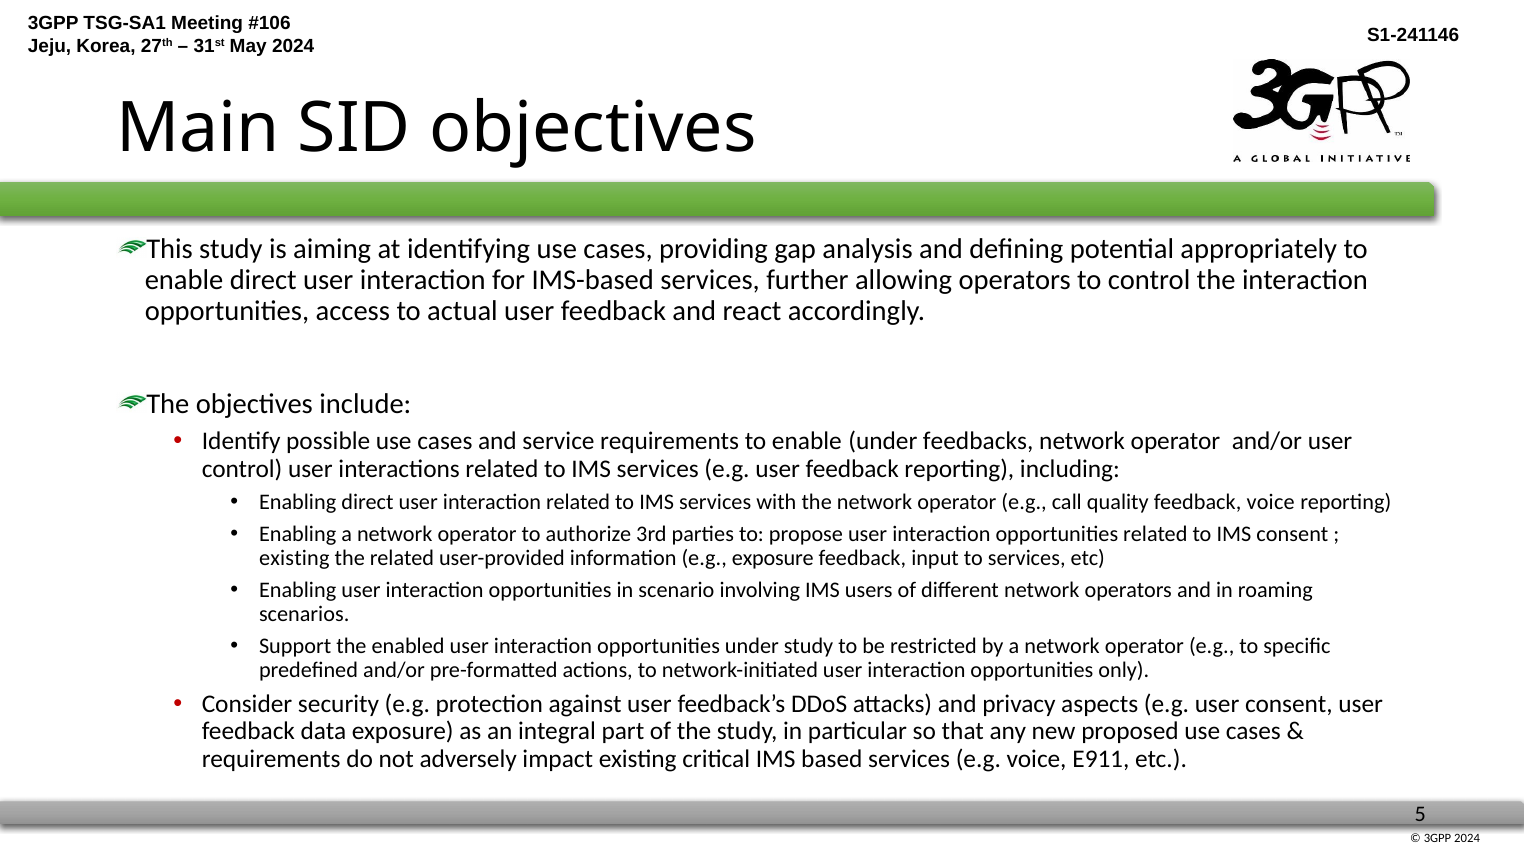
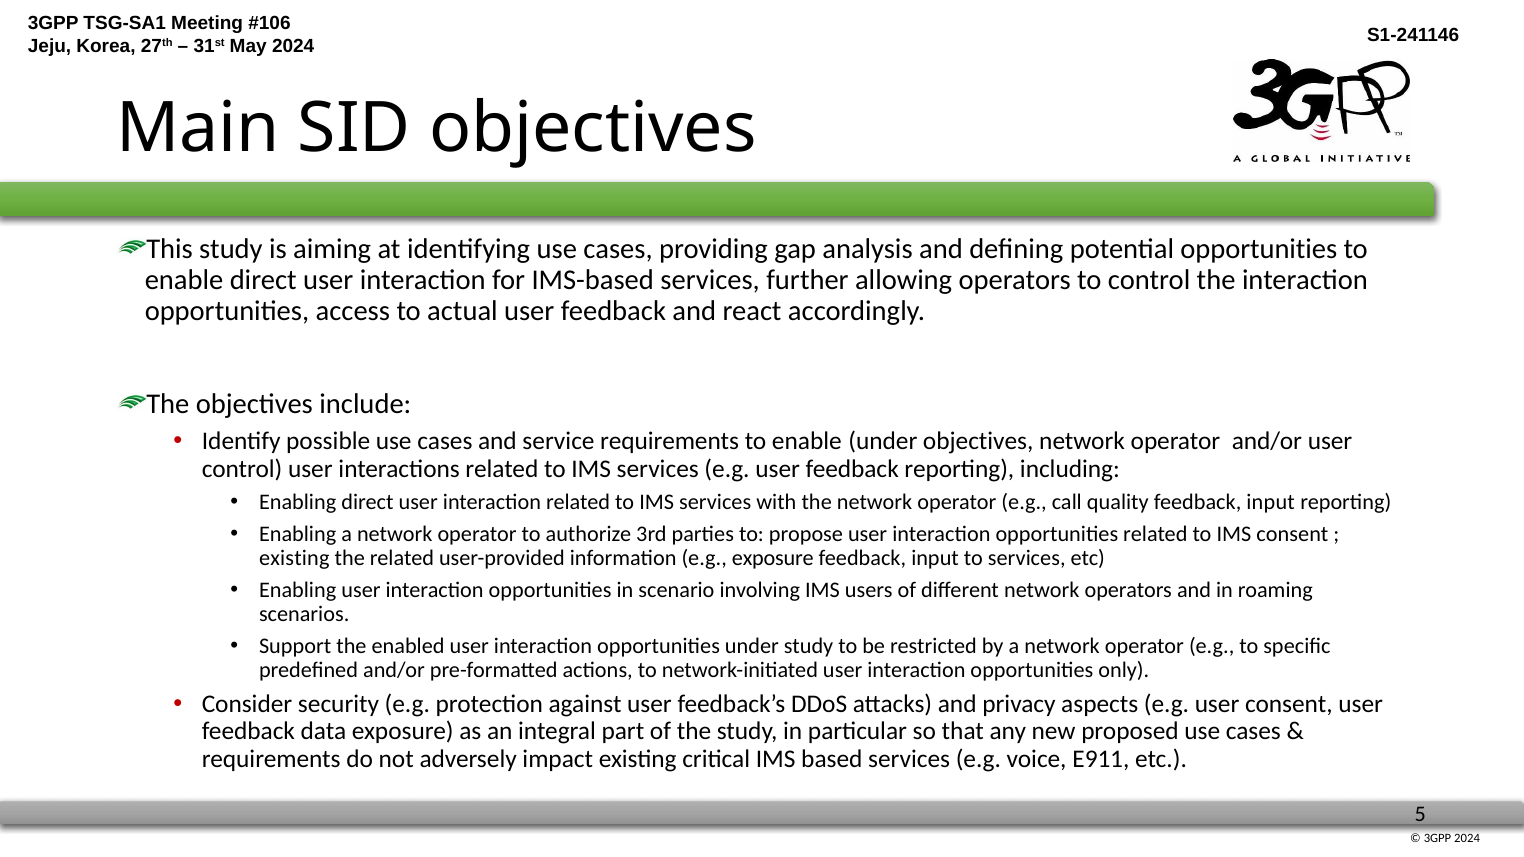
potential appropriately: appropriately -> opportunities
under feedbacks: feedbacks -> objectives
quality feedback voice: voice -> input
